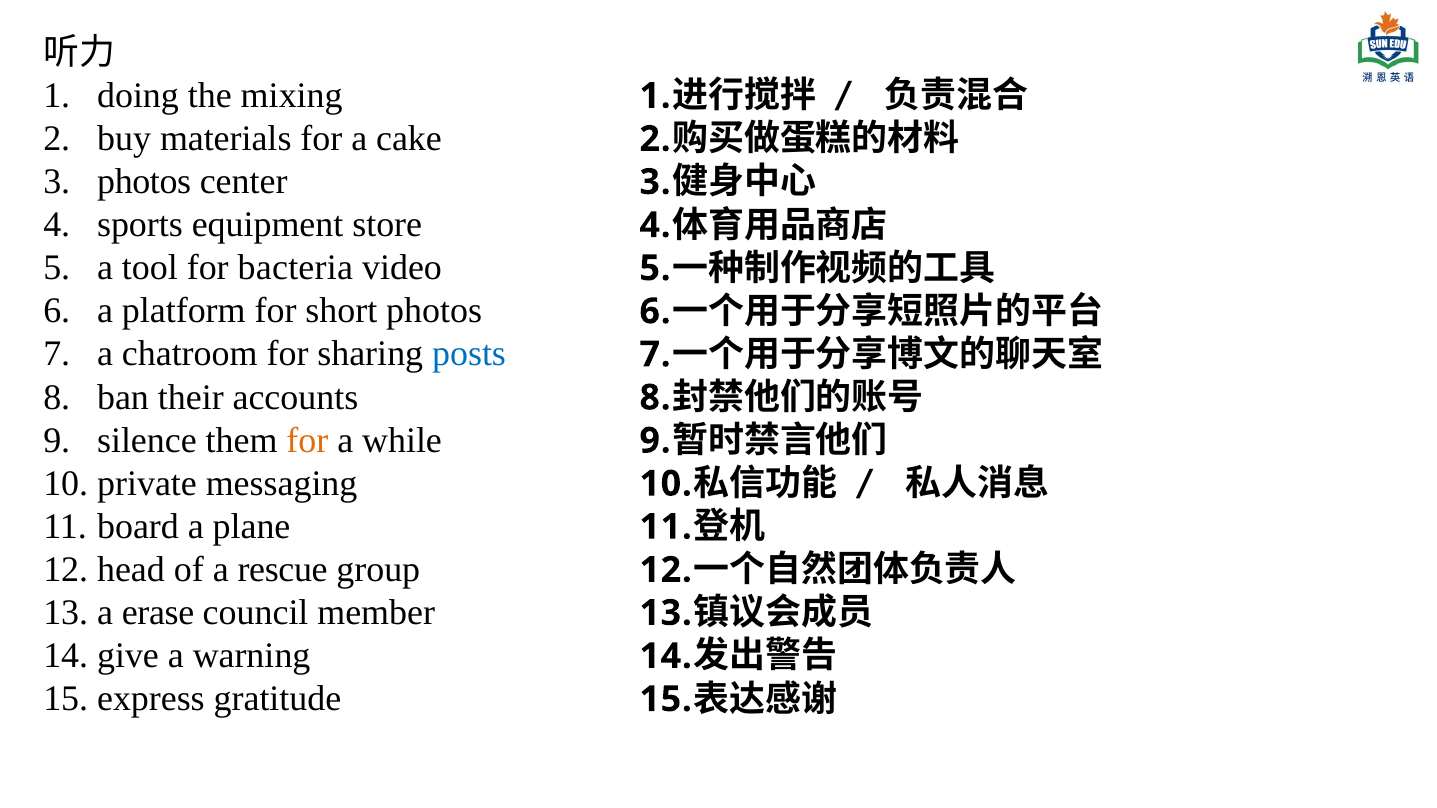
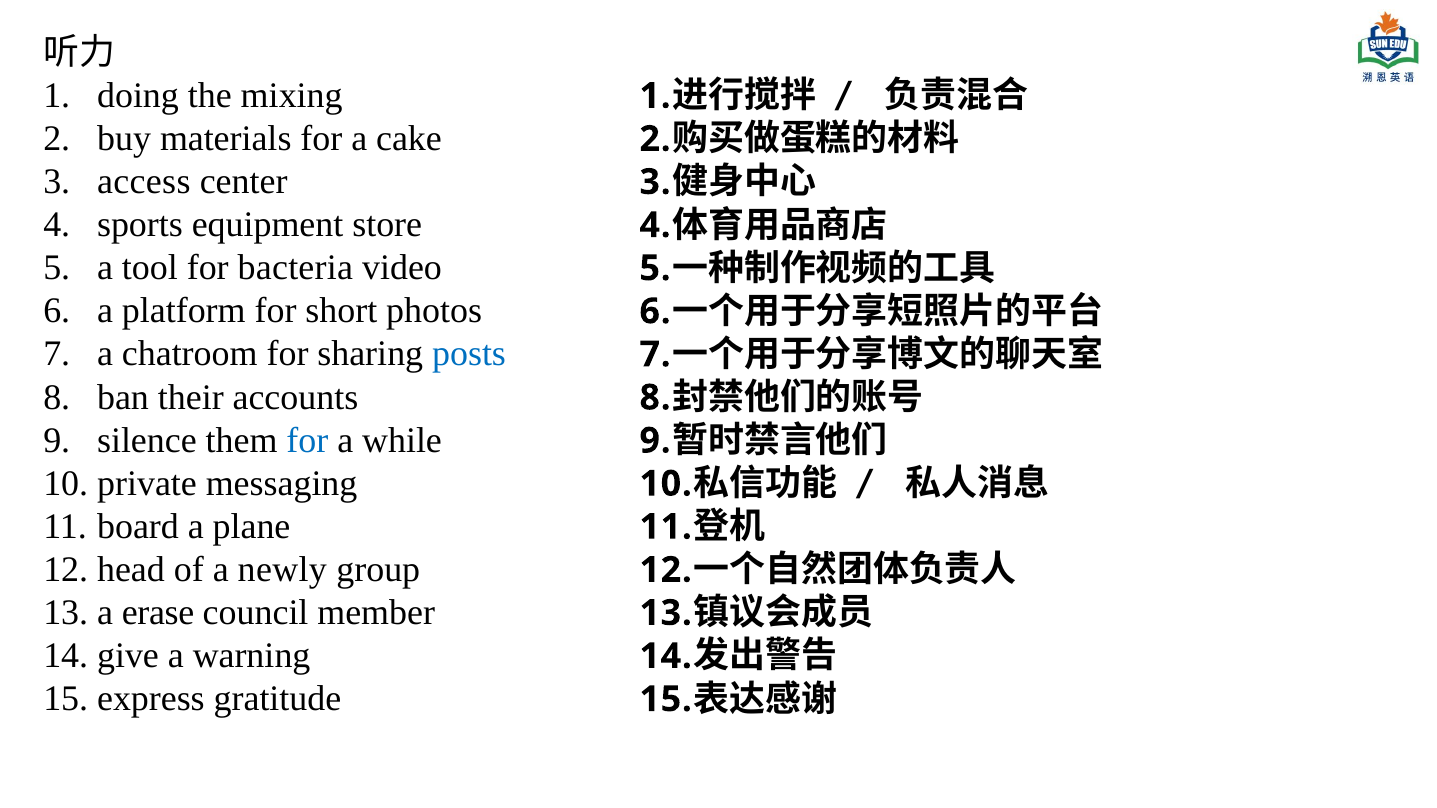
photos at (144, 182): photos -> access
for at (307, 440) colour: orange -> blue
rescue: rescue -> newly
